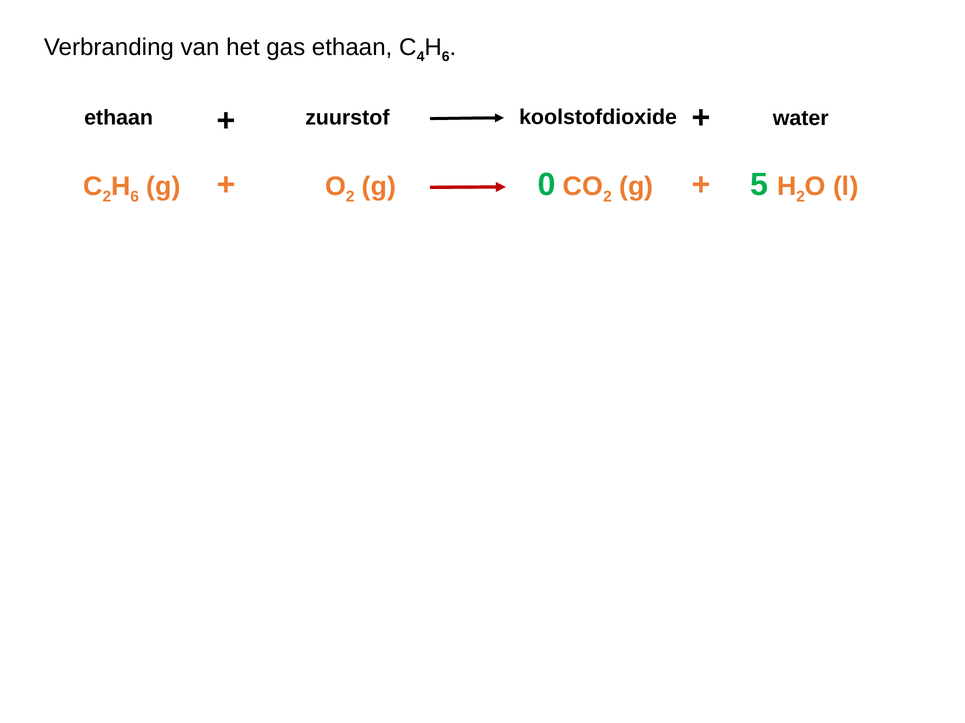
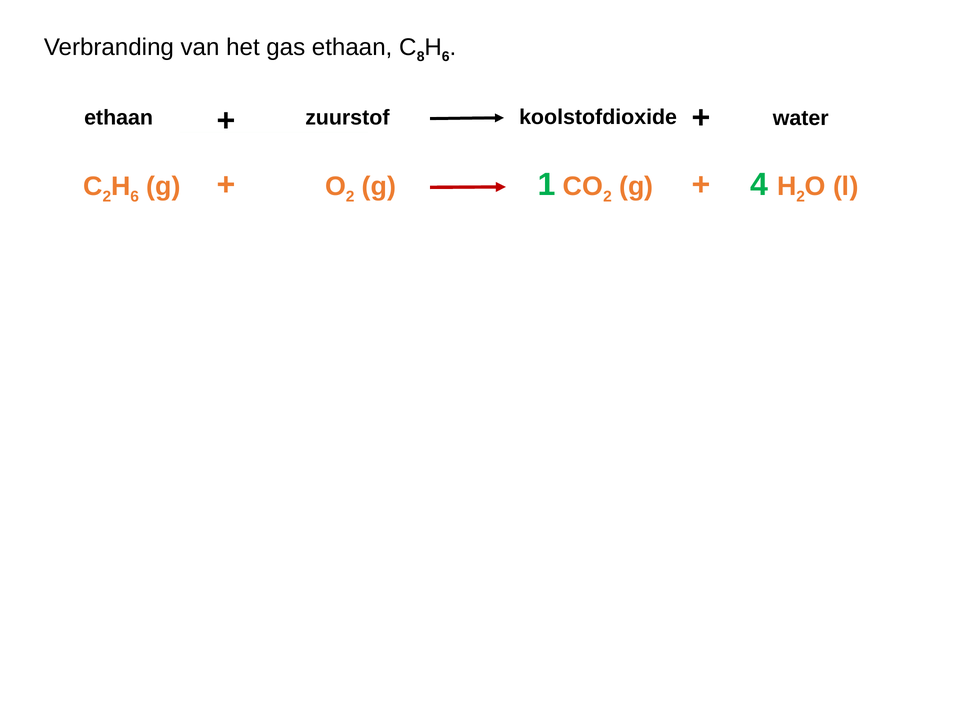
4: 4 -> 8
0: 0 -> 1
5: 5 -> 4
